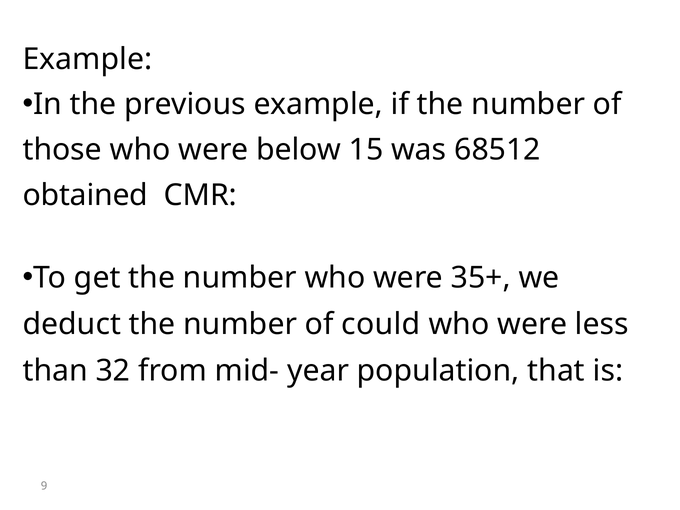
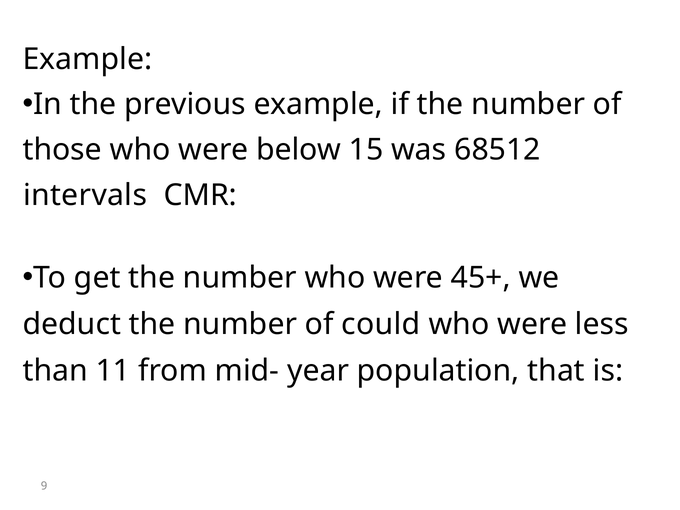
obtained: obtained -> intervals
35+: 35+ -> 45+
32: 32 -> 11
